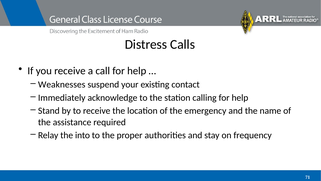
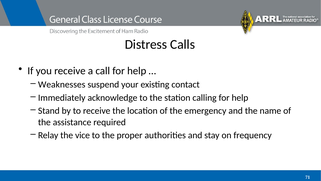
into: into -> vice
